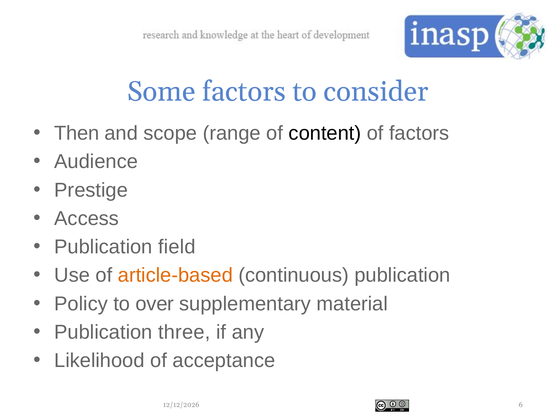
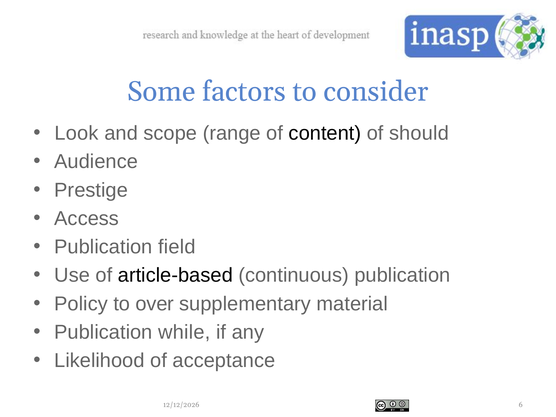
Then: Then -> Look
of factors: factors -> should
article-based colour: orange -> black
three: three -> while
